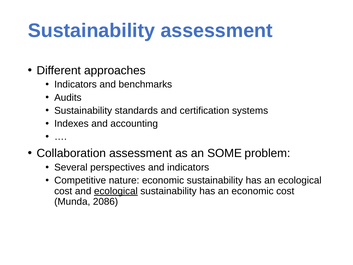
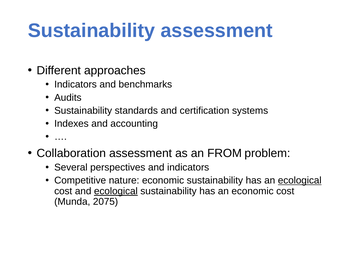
SOME: SOME -> FROM
ecological at (300, 180) underline: none -> present
2086: 2086 -> 2075
